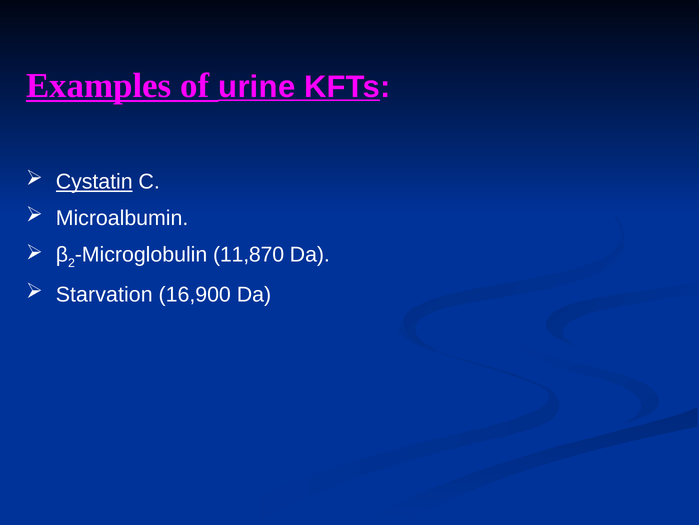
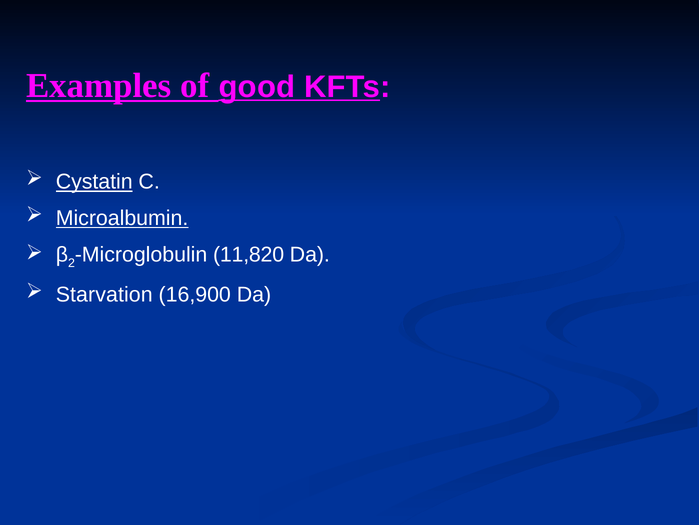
urine: urine -> good
Microalbumin underline: none -> present
11,870: 11,870 -> 11,820
